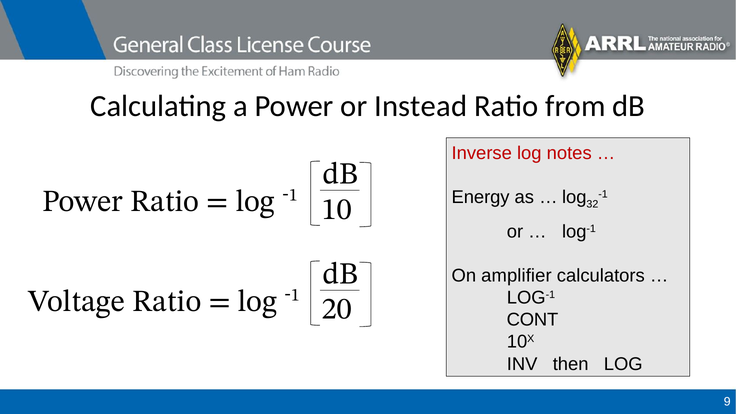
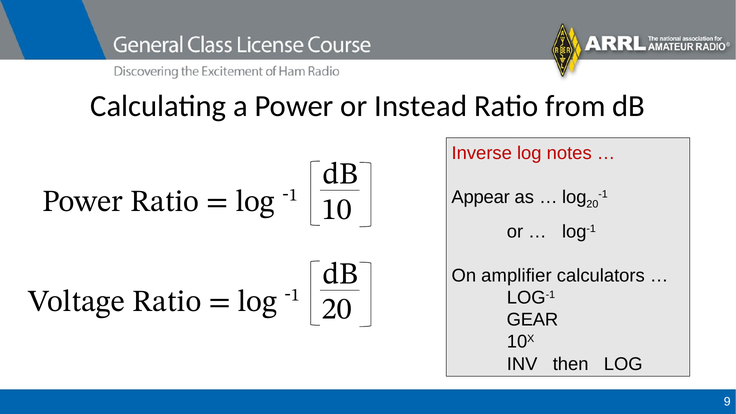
Energy: Energy -> Appear
32 at (592, 204): 32 -> 20
CONT: CONT -> GEAR
